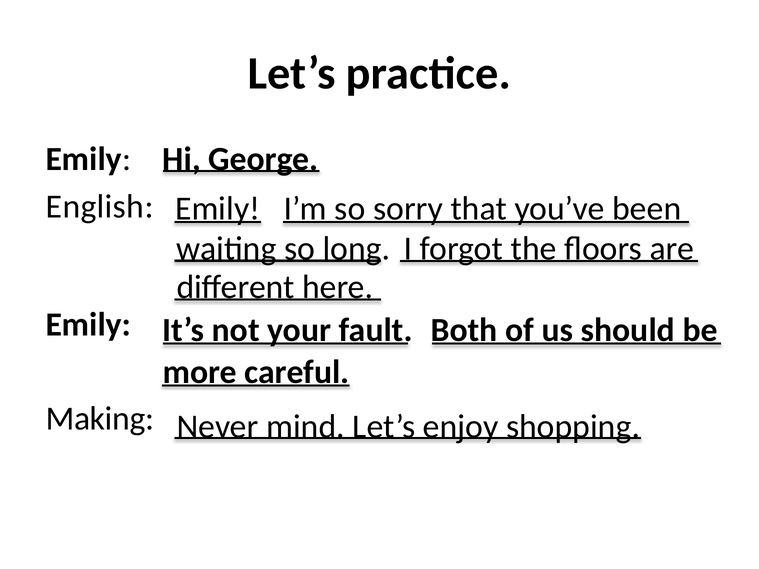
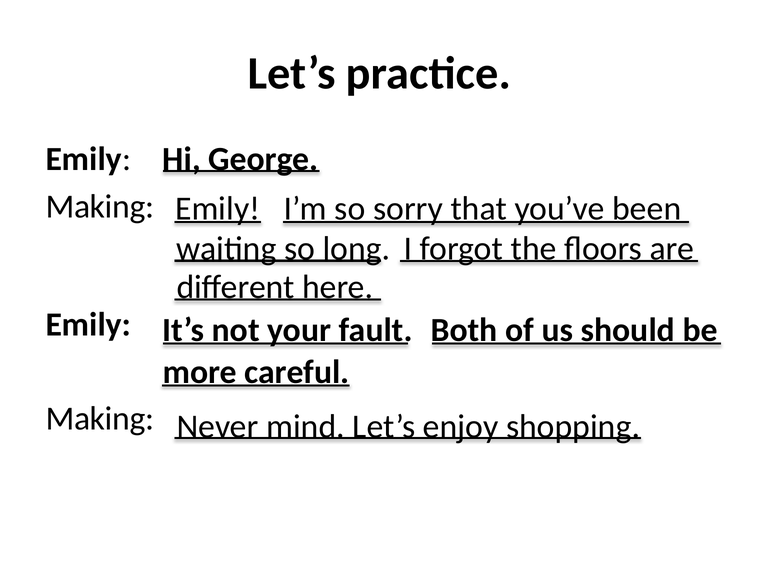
English at (100, 206): English -> Making
